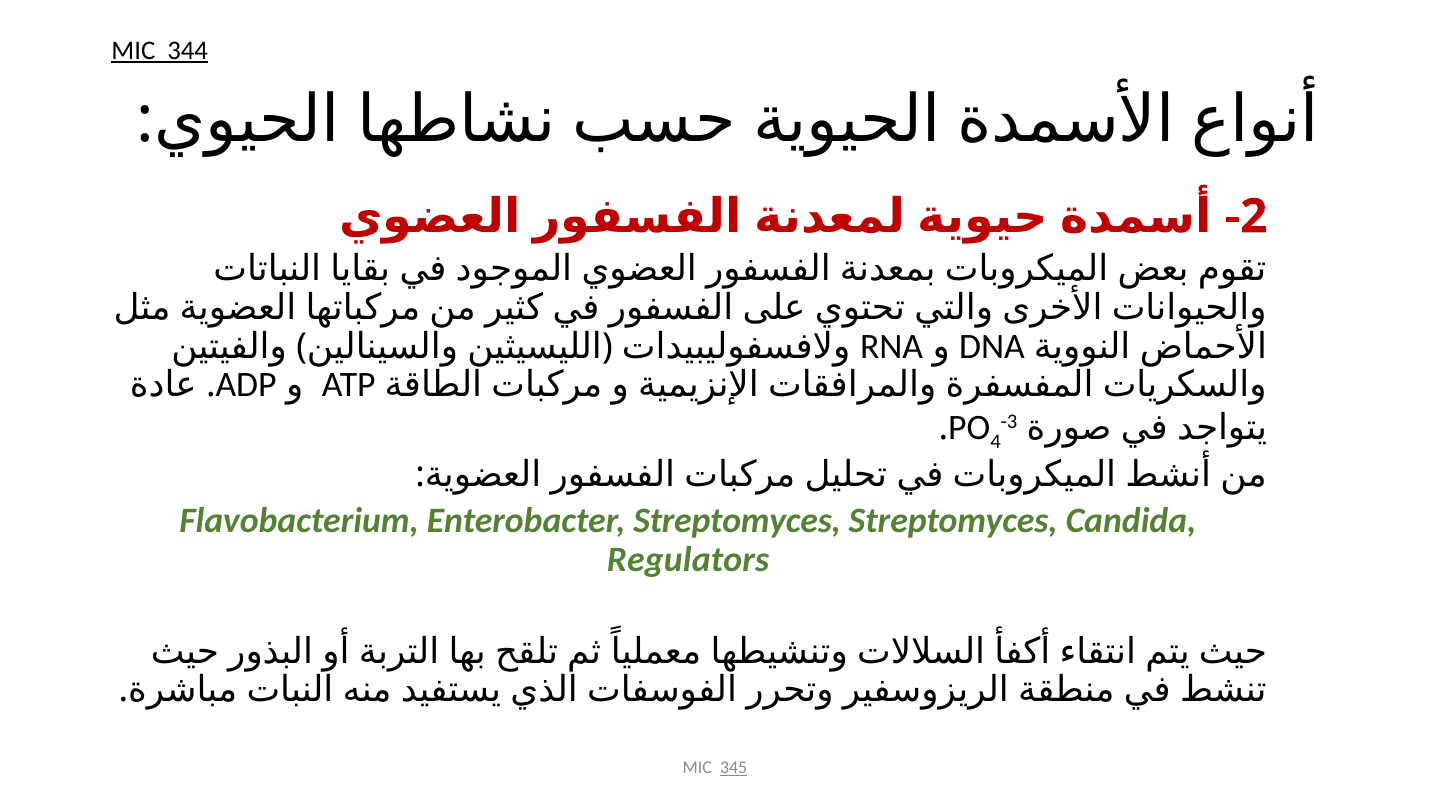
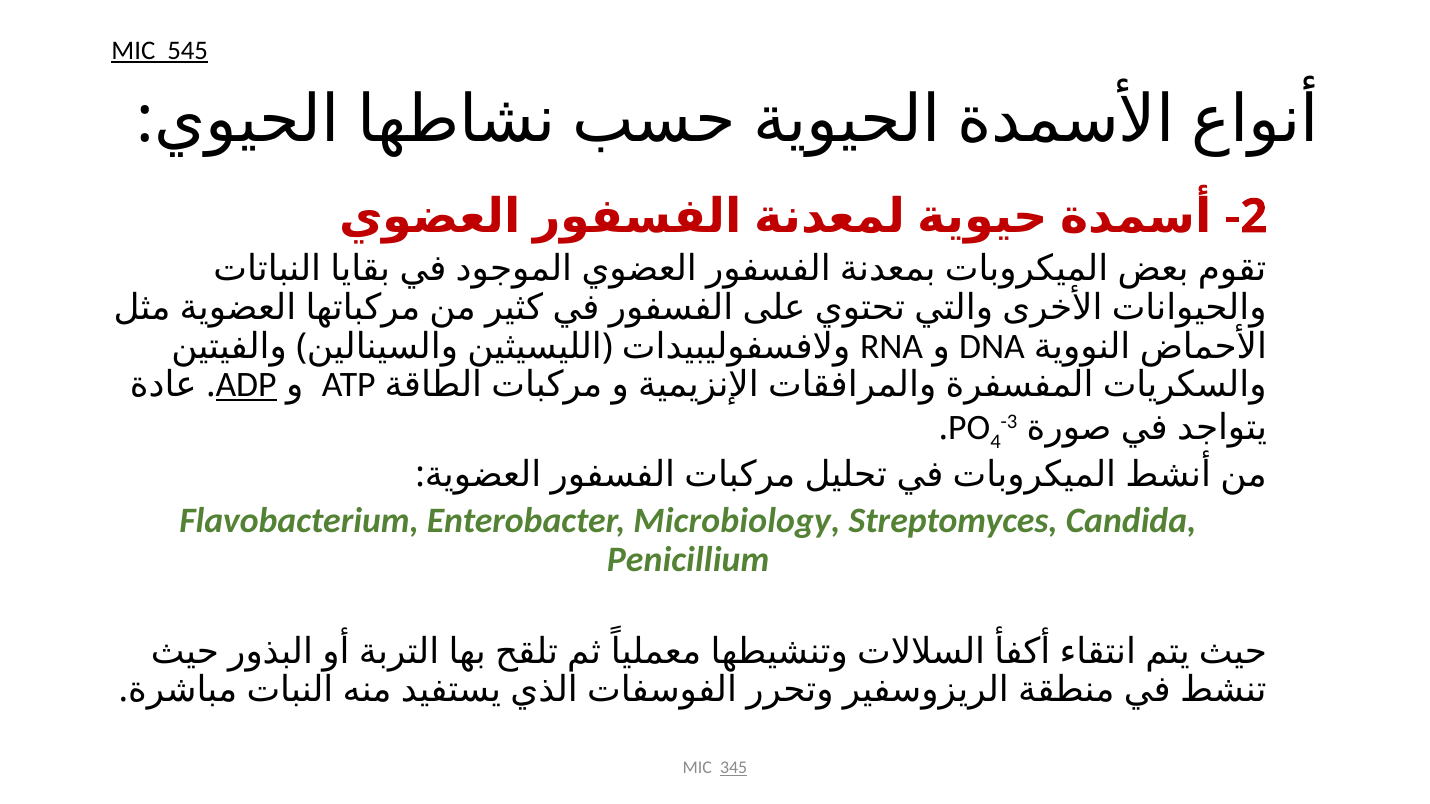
344: 344 -> 545
ADP underline: none -> present
Enterobacter Streptomyces: Streptomyces -> Microbiology
Regulators: Regulators -> Penicillium
